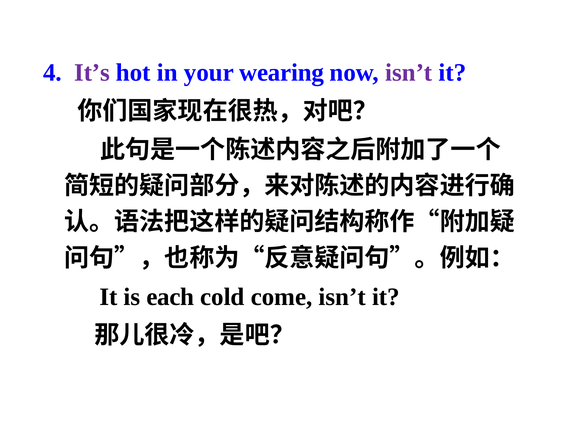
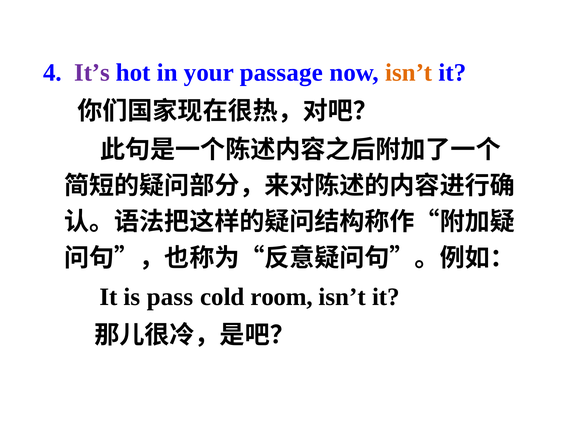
wearing: wearing -> passage
isn’t at (409, 72) colour: purple -> orange
each: each -> pass
come: come -> room
